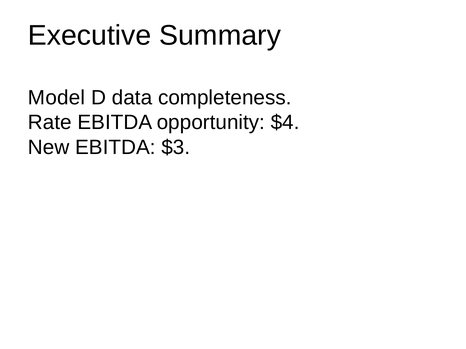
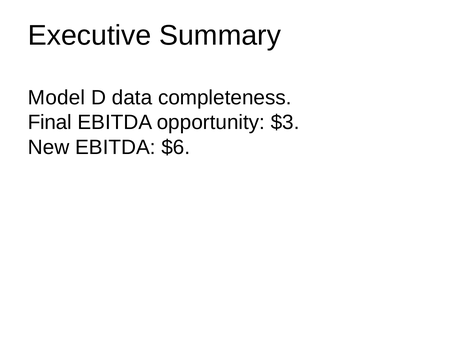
Rate: Rate -> Final
$4: $4 -> $3
$3: $3 -> $6
